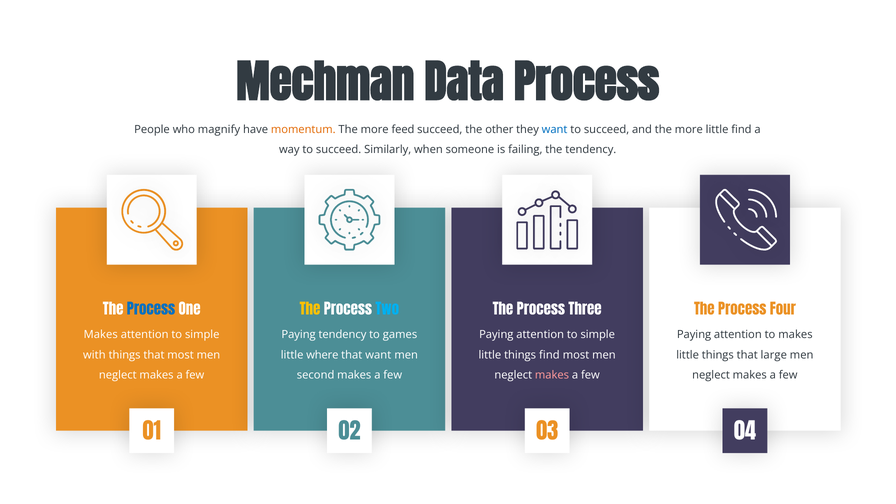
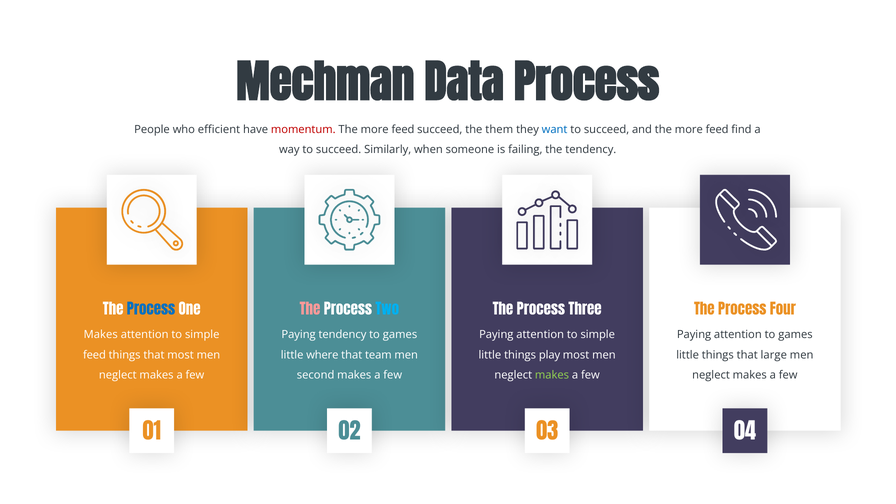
magnify: magnify -> efficient
momentum colour: orange -> red
other: other -> them
and the more little: little -> feed
The at (310, 310) colour: yellow -> pink
attention to makes: makes -> games
with at (94, 355): with -> feed
that want: want -> team
things find: find -> play
makes at (552, 375) colour: pink -> light green
